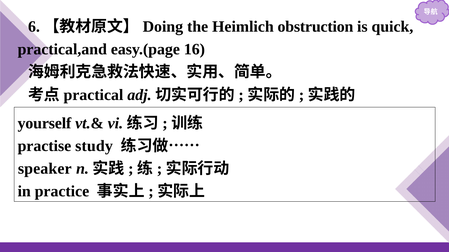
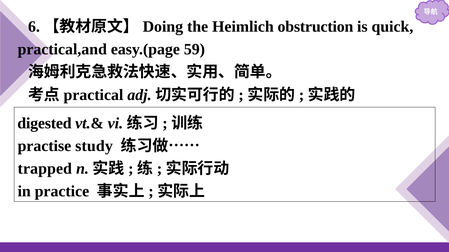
16: 16 -> 59
yourself: yourself -> digested
speaker: speaker -> trapped
